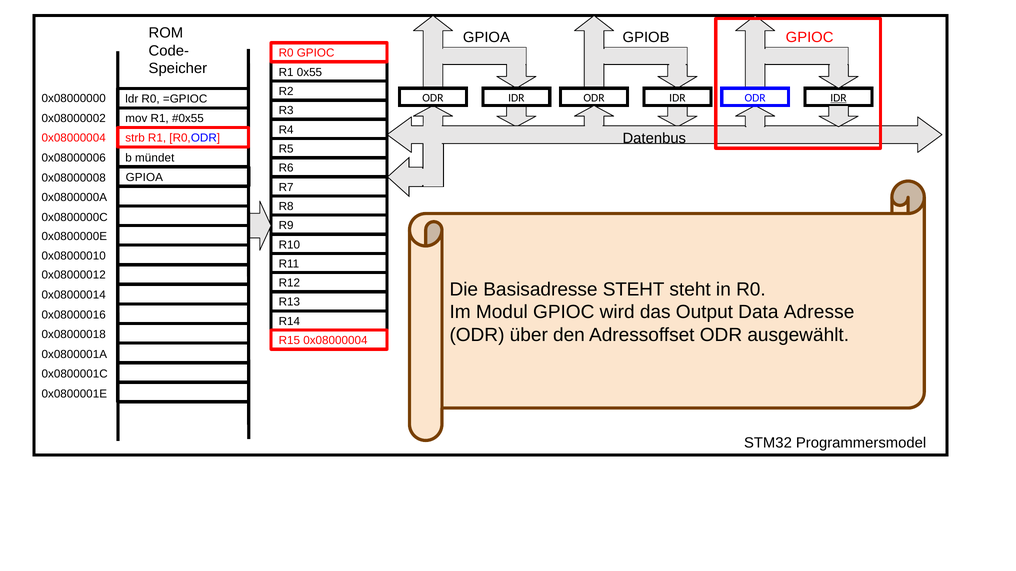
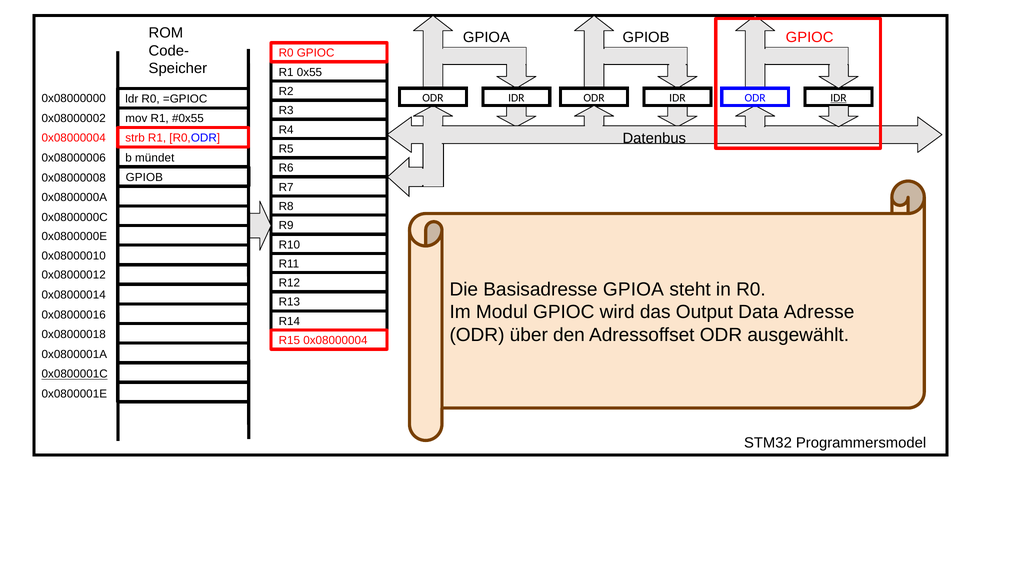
GPIOA at (144, 177): GPIOA -> GPIOB
Basisadresse STEHT: STEHT -> GPIOA
0x0800001C underline: none -> present
